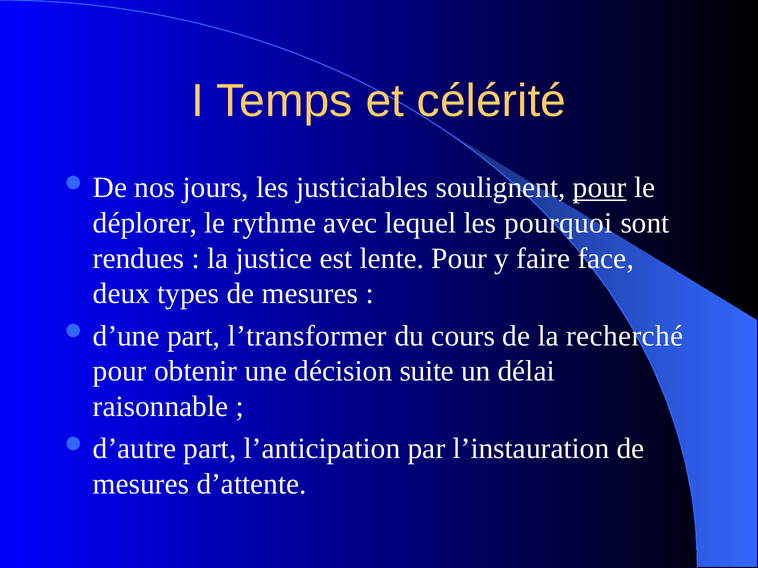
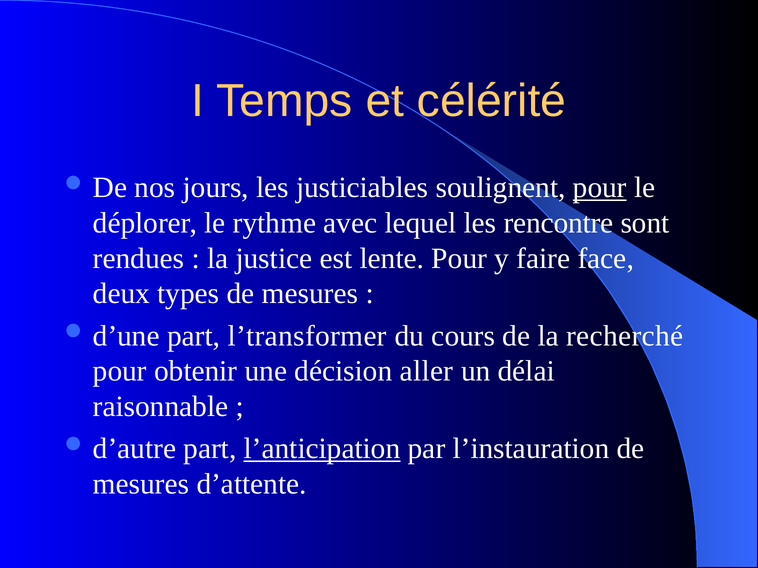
pourquoi: pourquoi -> rencontre
suite: suite -> aller
l’anticipation underline: none -> present
